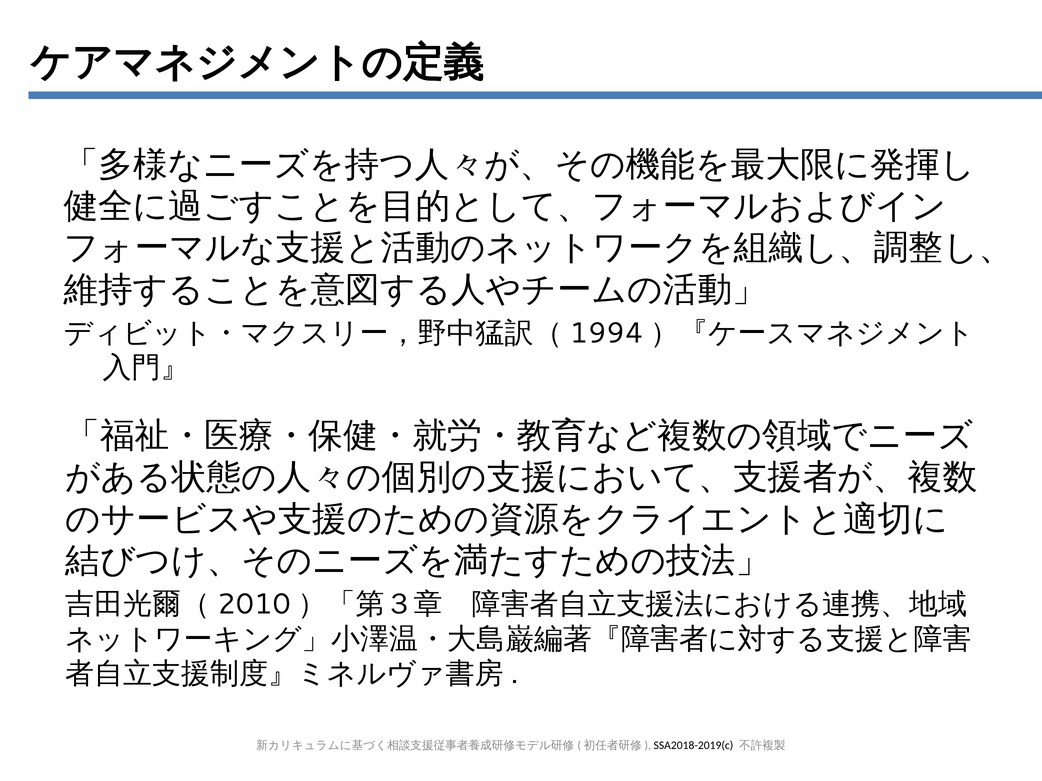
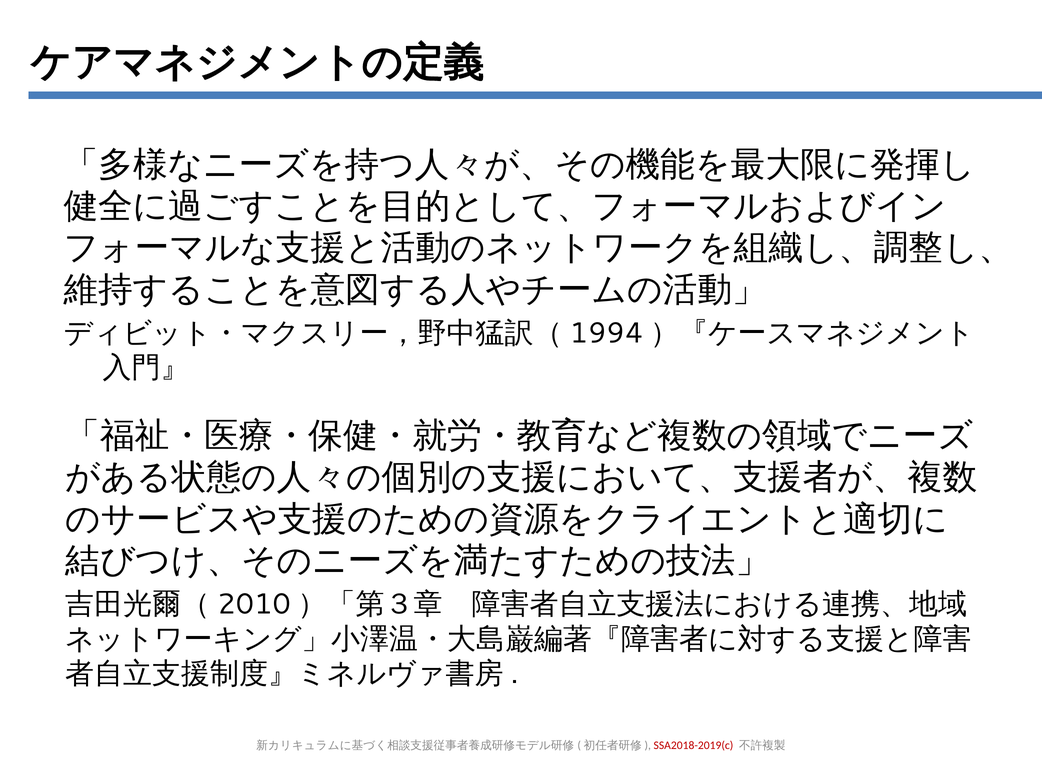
SSA2018-2019(c colour: black -> red
